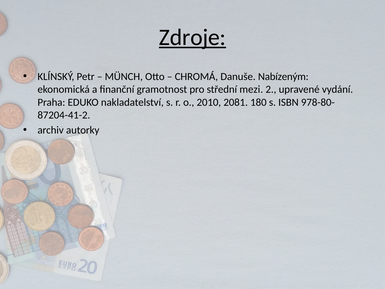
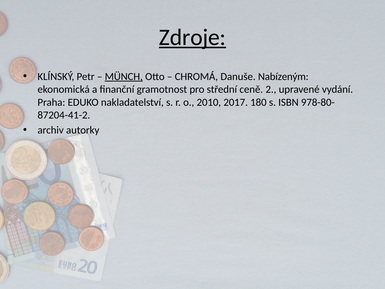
MÜNCH underline: none -> present
mezi: mezi -> ceně
2081: 2081 -> 2017
